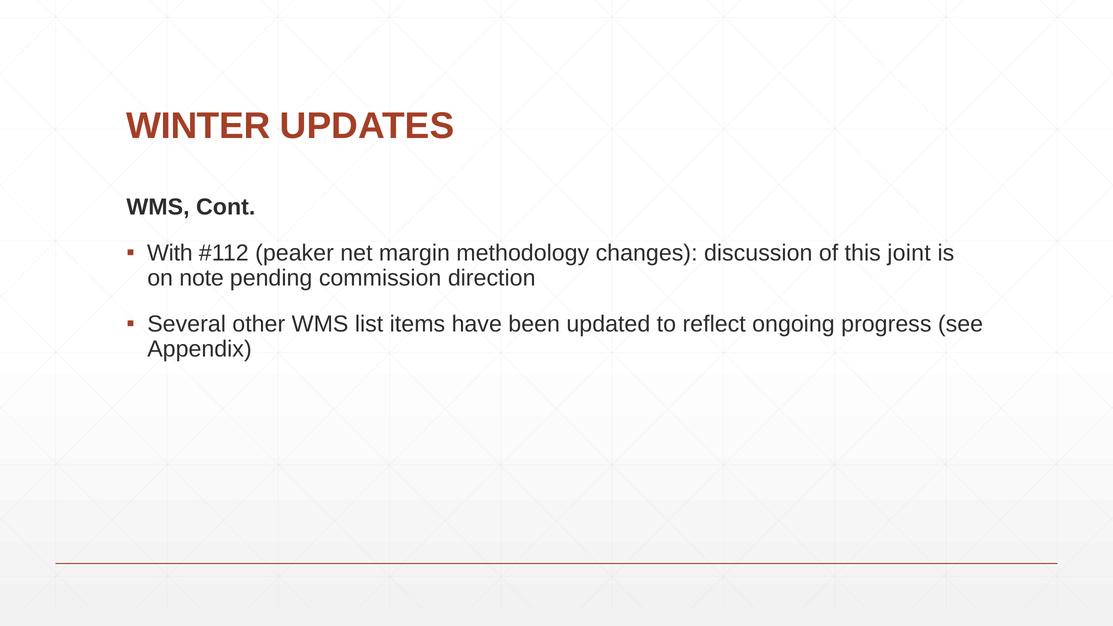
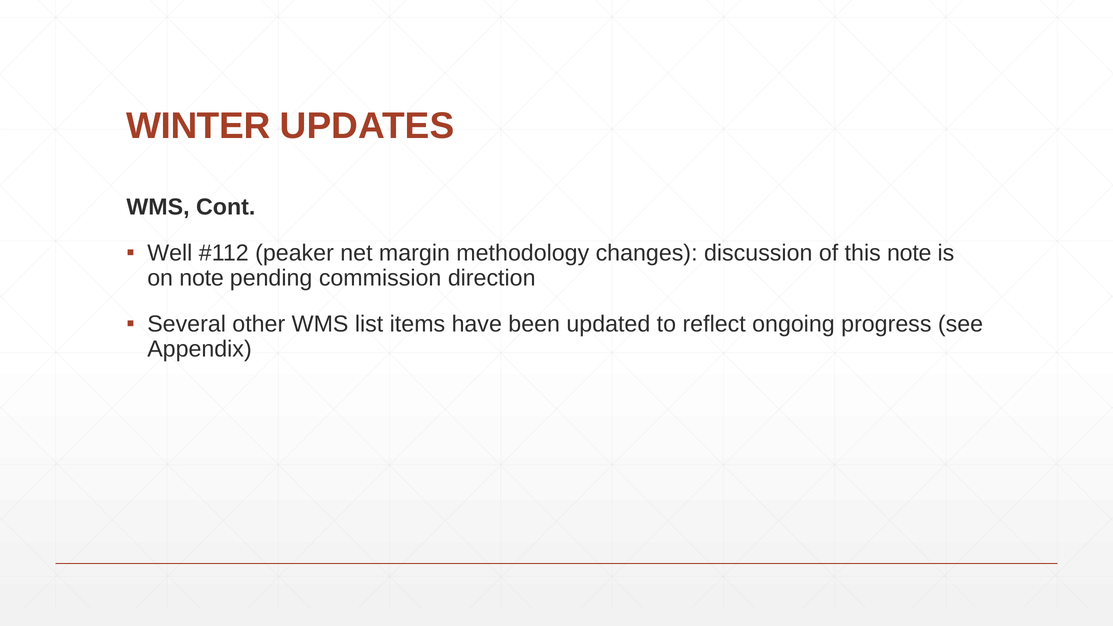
With: With -> Well
this joint: joint -> note
